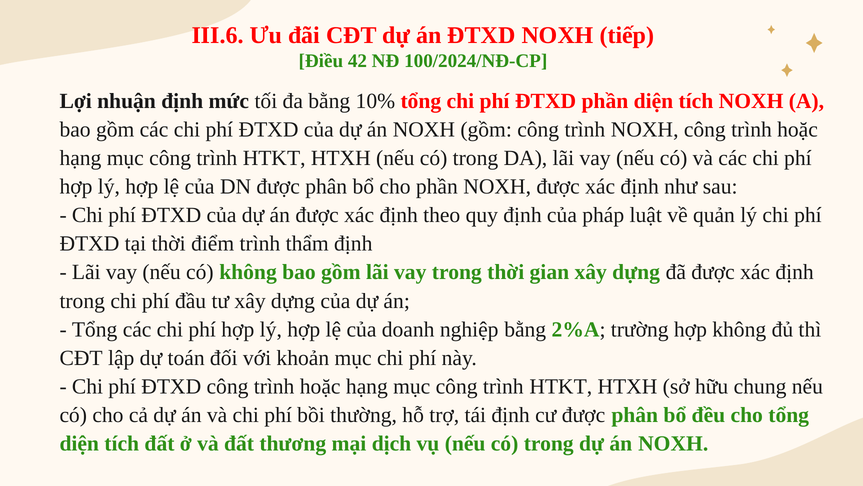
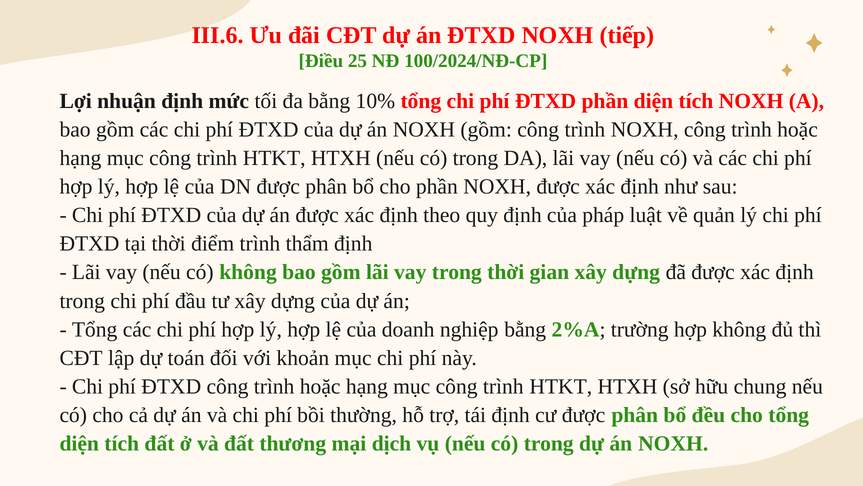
42: 42 -> 25
